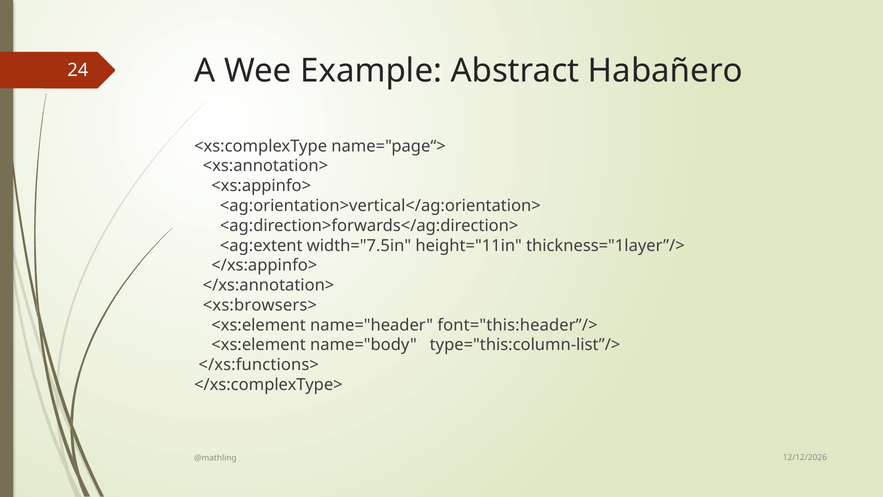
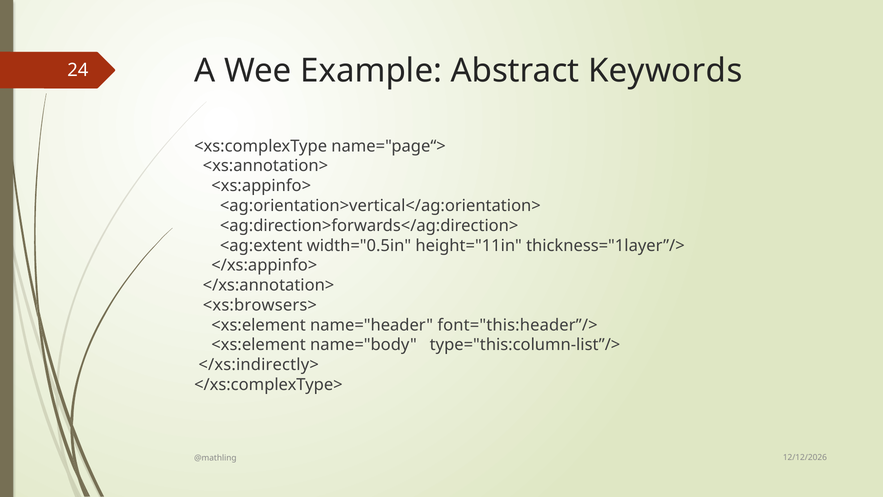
Habañero: Habañero -> Keywords
width="7.5in: width="7.5in -> width="0.5in
</xs:functions>: </xs:functions> -> </xs:indirectly>
